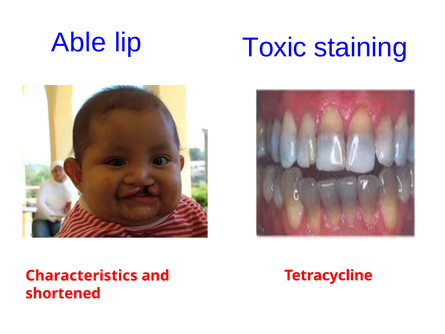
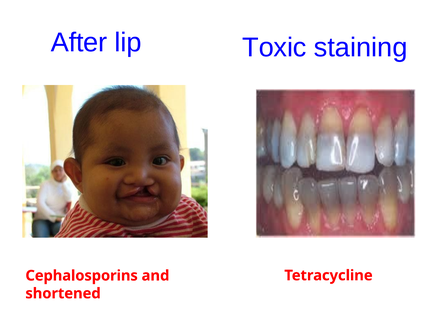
Able: Able -> After
Characteristics: Characteristics -> Cephalosporins
